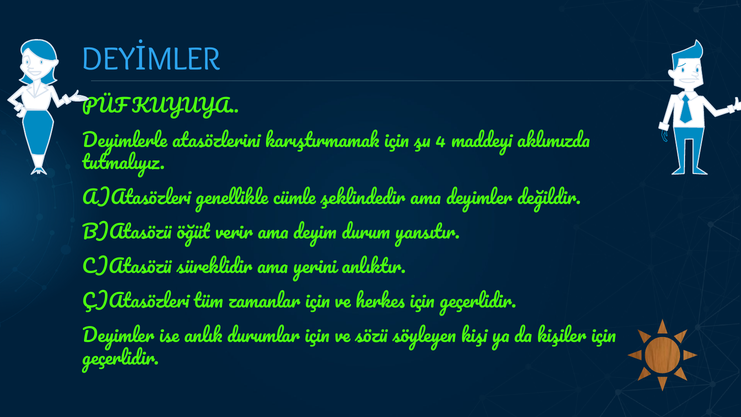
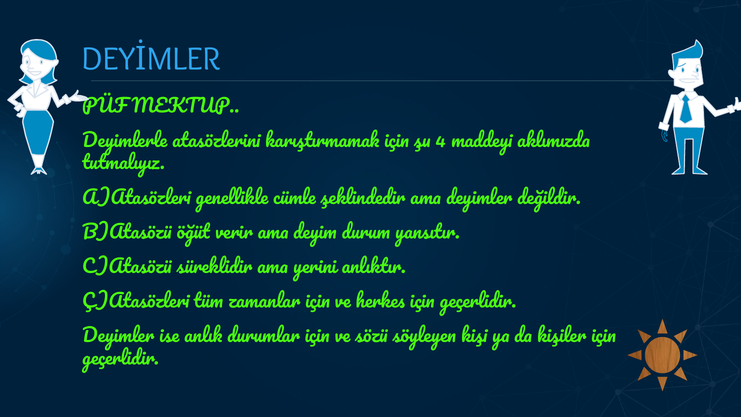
KUYUYA: KUYUYA -> MEKTUP
